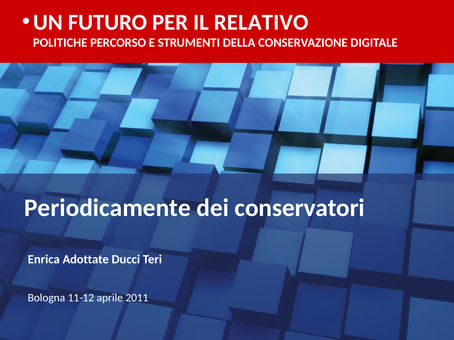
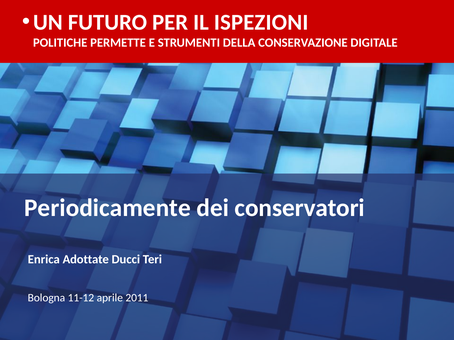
RELATIVO: RELATIVO -> ISPEZIONI
PERCORSO: PERCORSO -> PERMETTE
